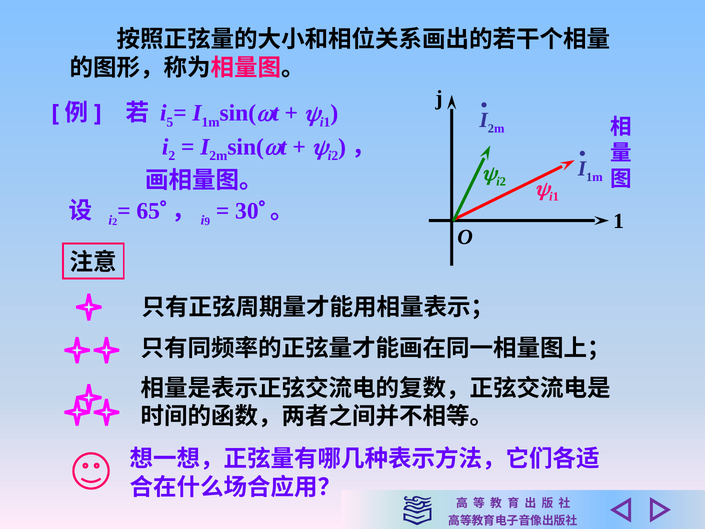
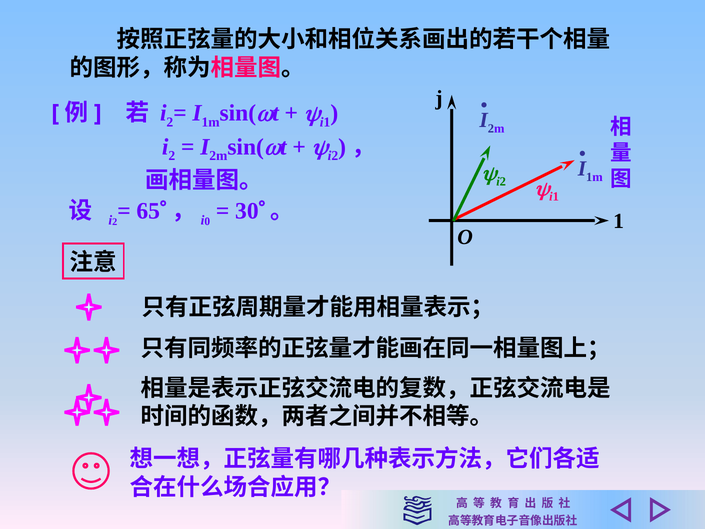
5 at (170, 122): 5 -> 2
9: 9 -> 0
